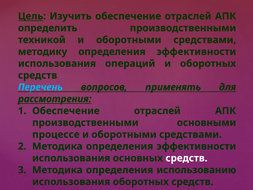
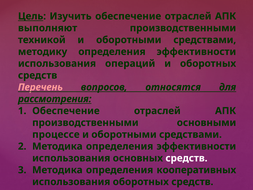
определить: определить -> выполняют
Перечень colour: light blue -> pink
применять: применять -> относятся
использованию: использованию -> кооперативных
